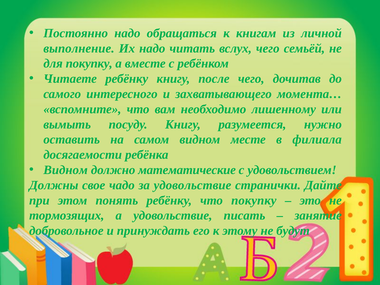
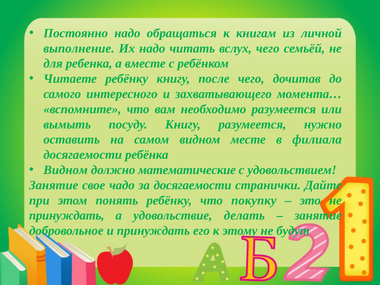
для покупку: покупку -> ребенка
необходимо лишенному: лишенному -> разумеется
Должны at (54, 185): Должны -> Занятие
за удовольствие: удовольствие -> досягаемости
тормозящих at (67, 216): тормозящих -> принуждать
писать: писать -> делать
